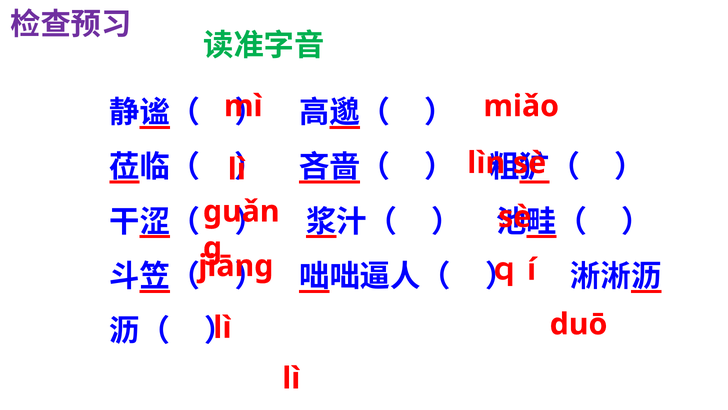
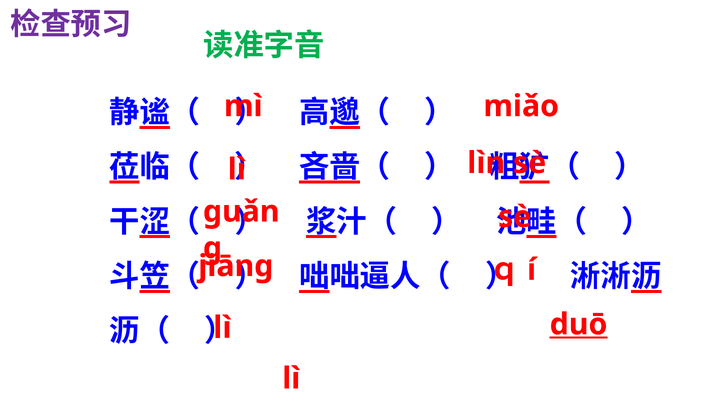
duō underline: none -> present
